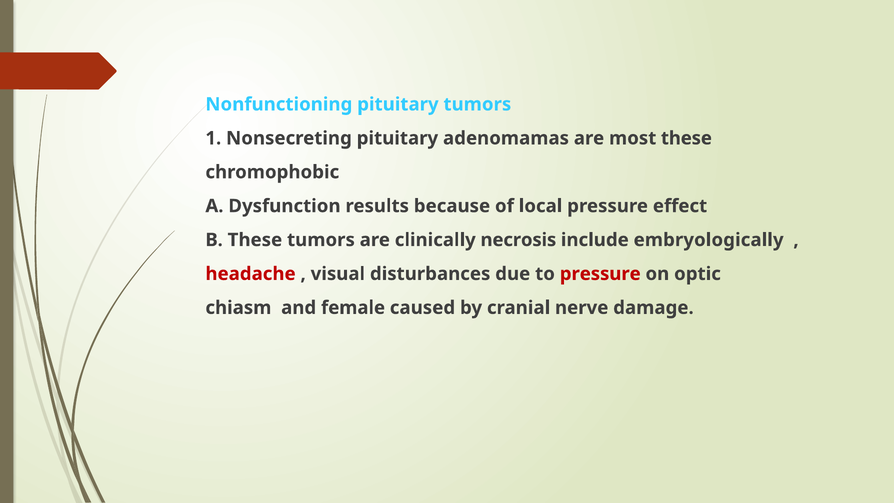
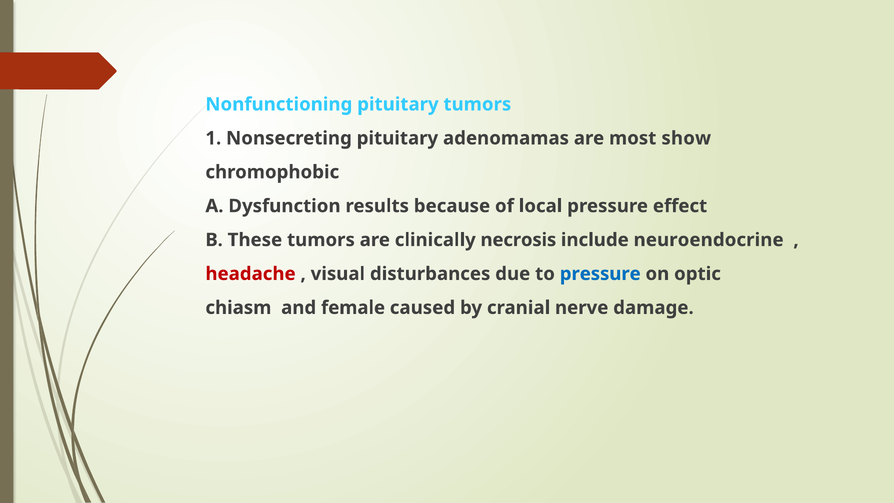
most these: these -> show
embryologically: embryologically -> neuroendocrine
pressure at (600, 274) colour: red -> blue
